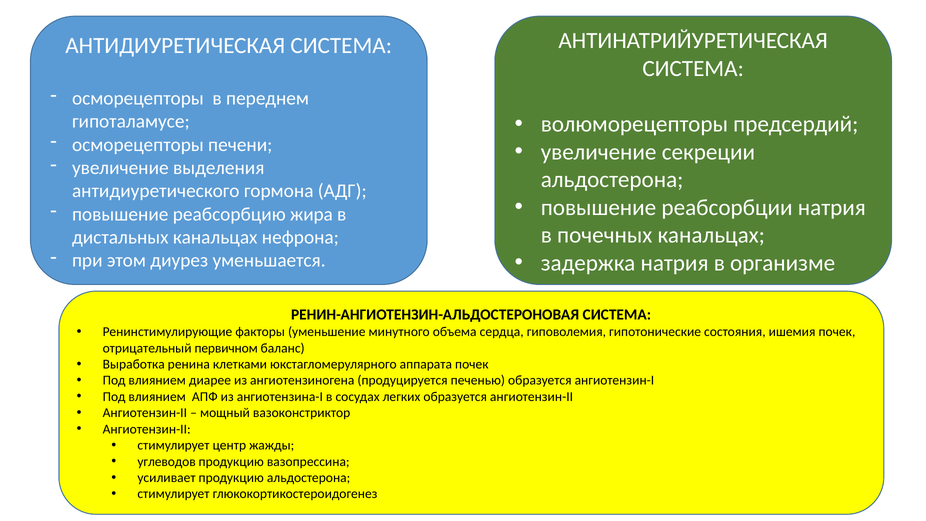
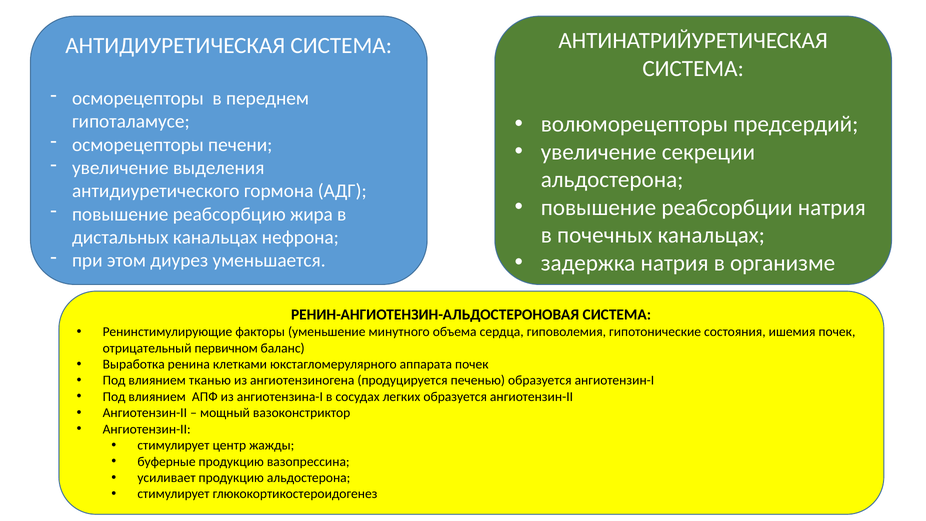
диарее: диарее -> тканью
углеводов: углеводов -> буферные
